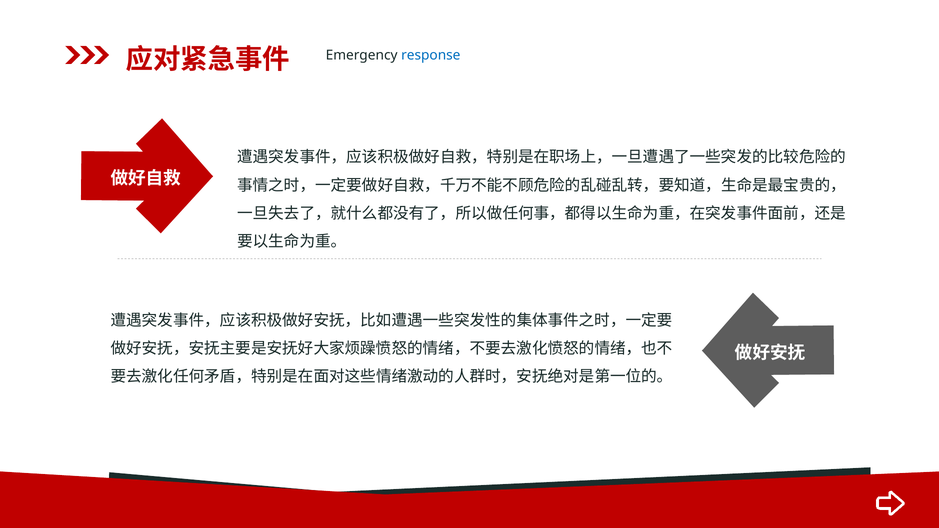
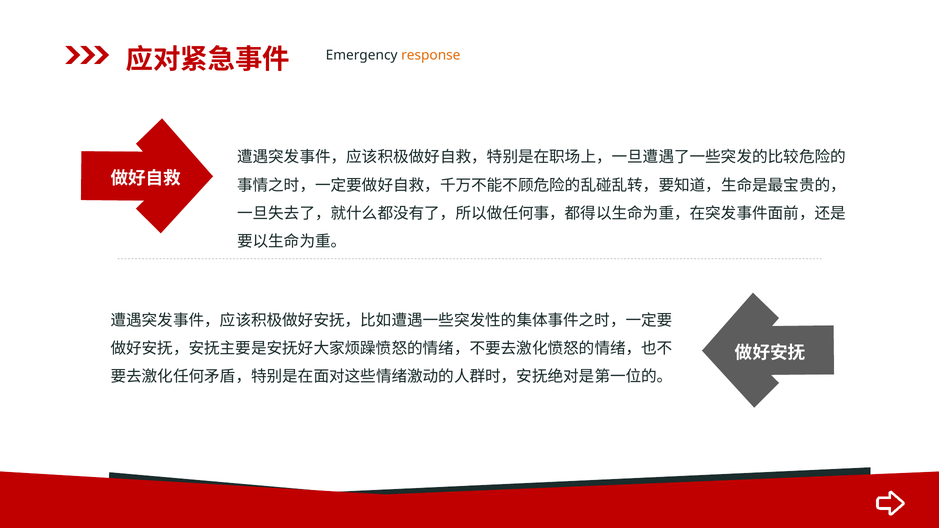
response colour: blue -> orange
